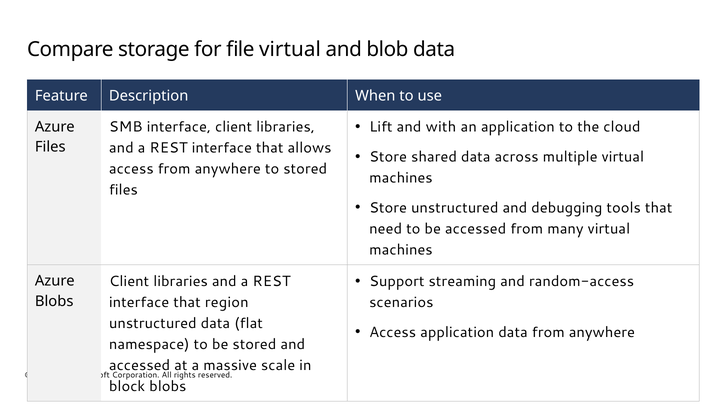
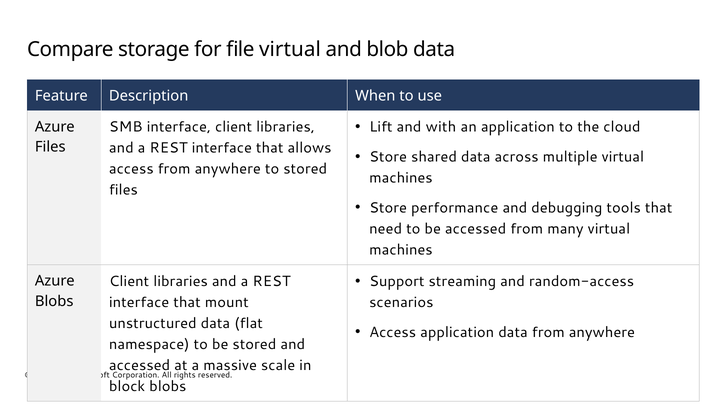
Store unstructured: unstructured -> performance
region: region -> mount
